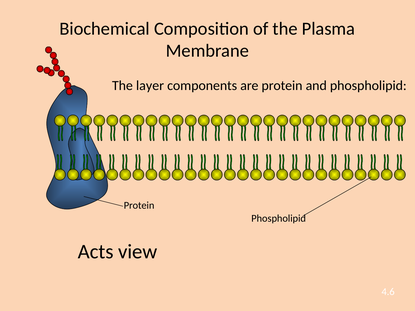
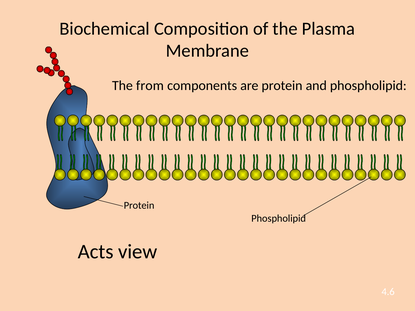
layer: layer -> from
